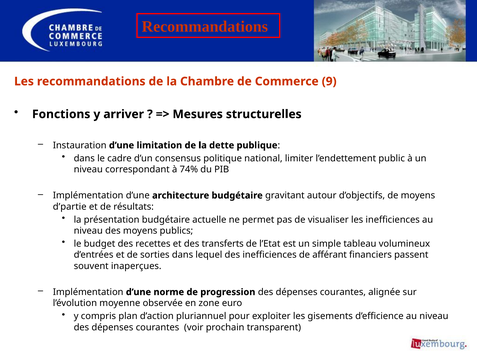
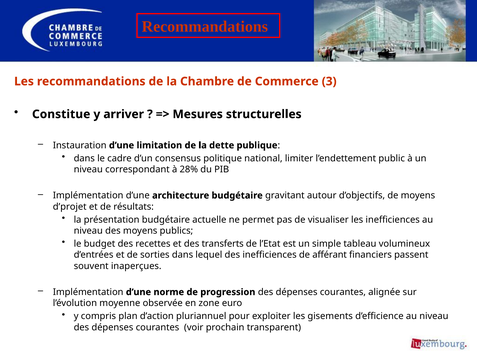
9: 9 -> 3
Fonctions: Fonctions -> Constitue
74%: 74% -> 28%
d’partie: d’partie -> d’projet
